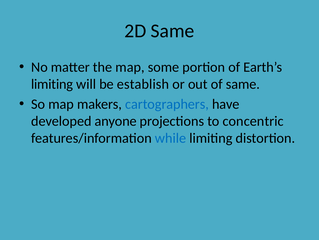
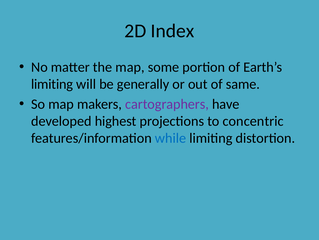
2D Same: Same -> Index
establish: establish -> generally
cartographers colour: blue -> purple
anyone: anyone -> highest
